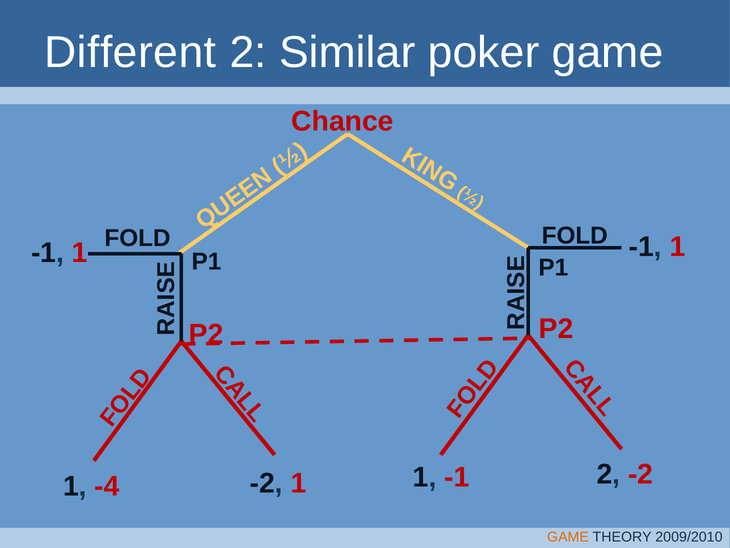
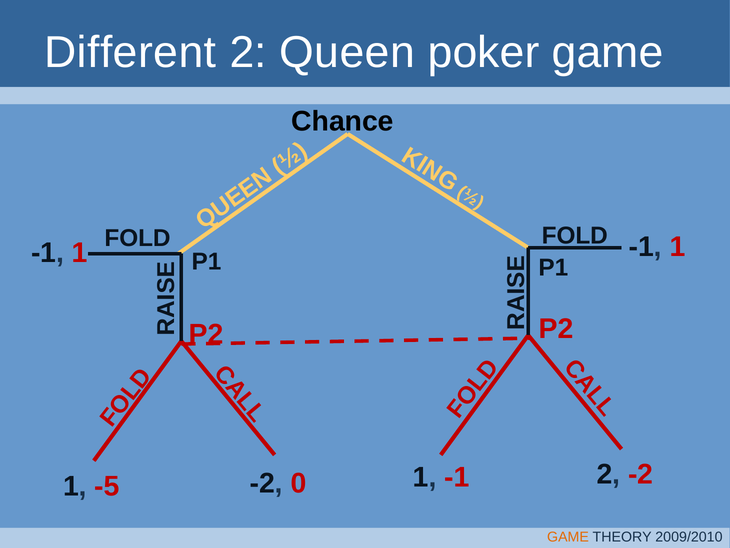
Similar: Similar -> Queen
Chance colour: red -> black
-2 1: 1 -> 0
-4: -4 -> -5
